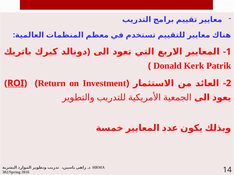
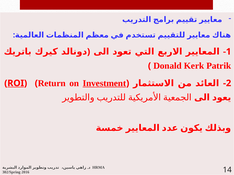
Investment underline: none -> present
